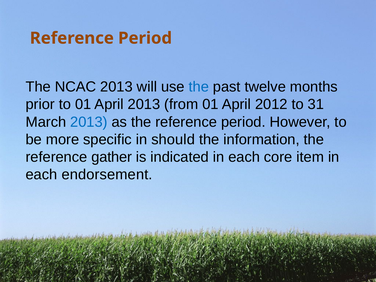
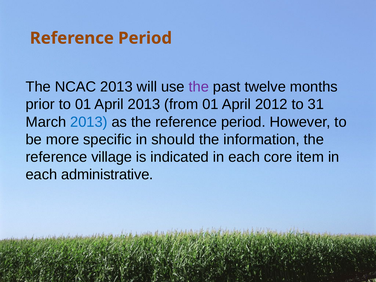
the at (199, 87) colour: blue -> purple
gather: gather -> village
endorsement: endorsement -> administrative
